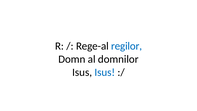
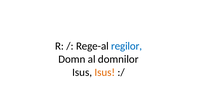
Isus at (105, 72) colour: blue -> orange
